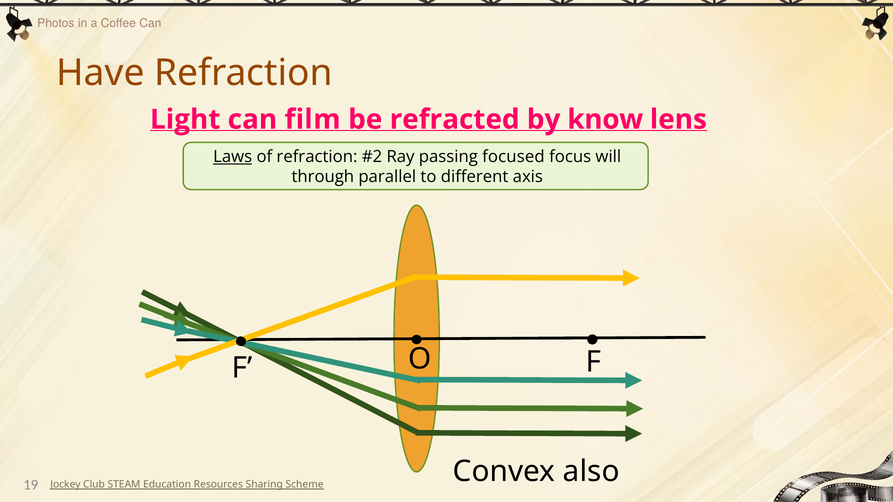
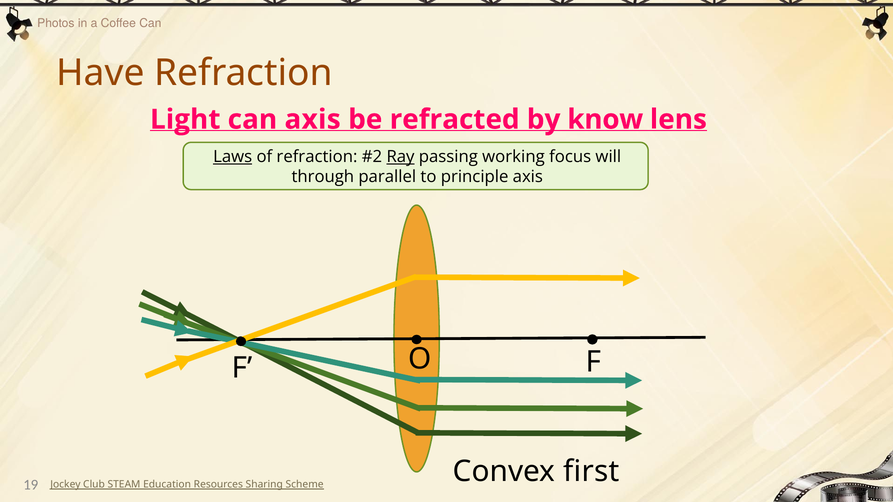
can film: film -> axis
Ray underline: none -> present
focused: focused -> working
different: different -> principle
also: also -> first
